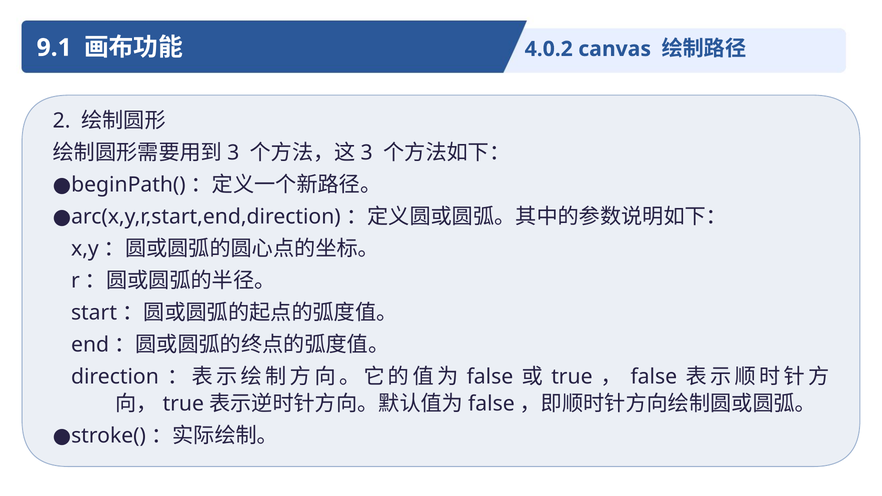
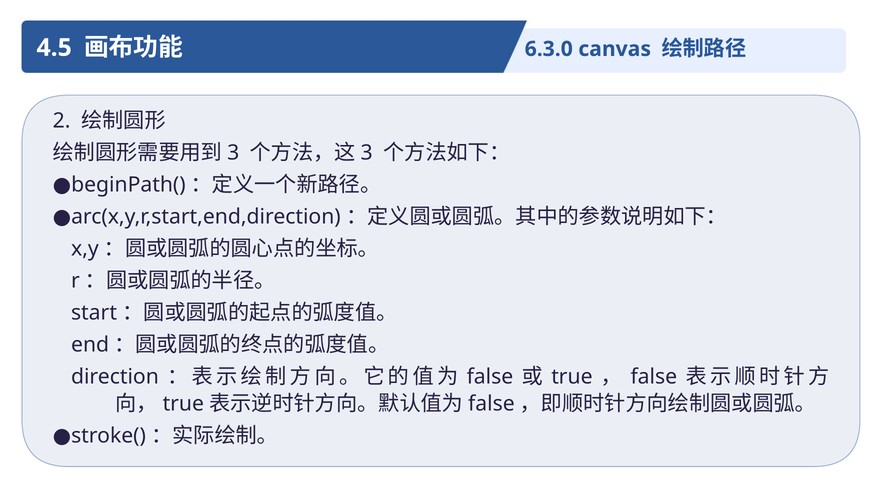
9.1: 9.1 -> 4.5
4.0.2: 4.0.2 -> 6.3.0
